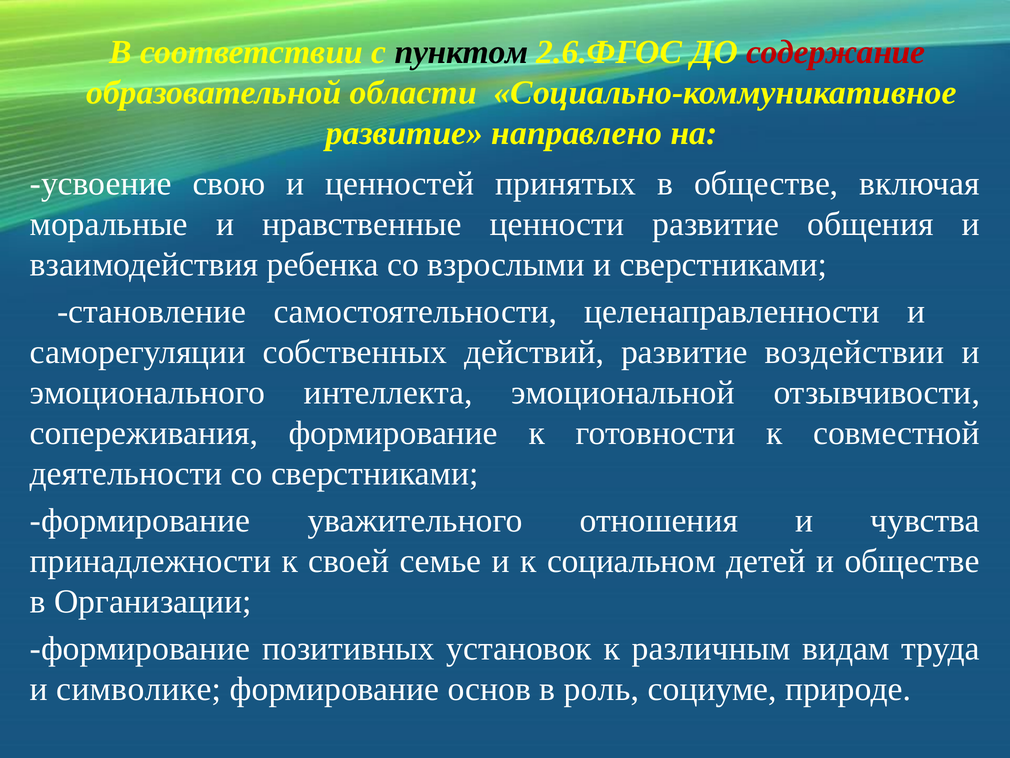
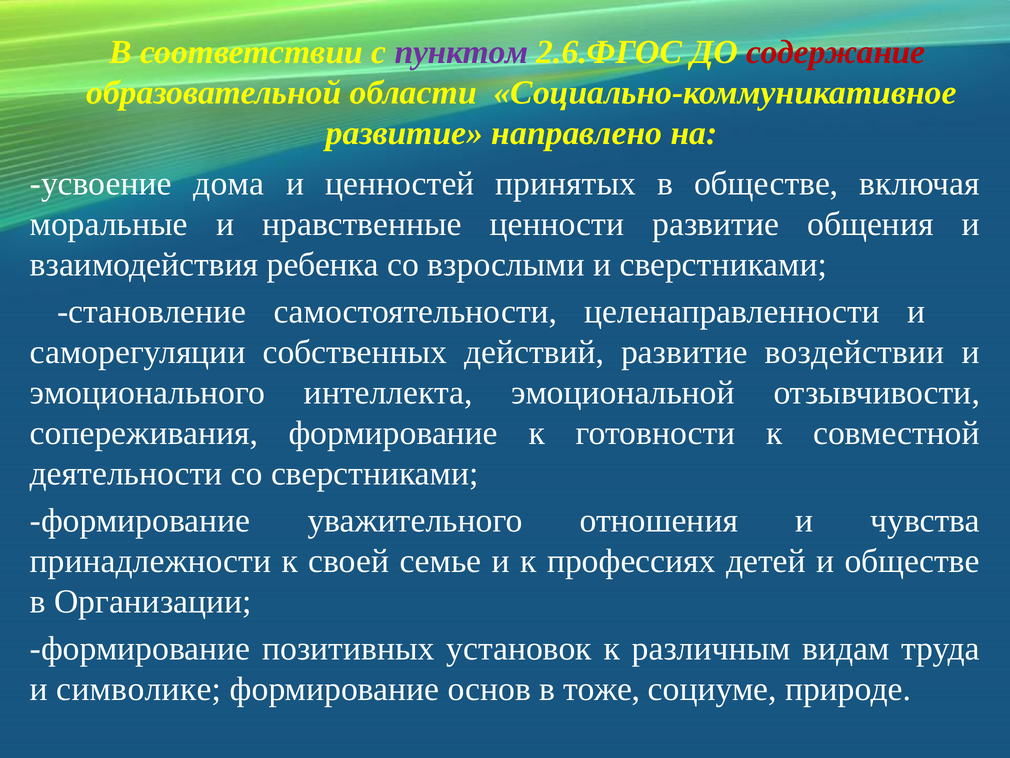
пунктом colour: black -> purple
свою: свою -> дома
социальном: социальном -> профессиях
роль: роль -> тоже
